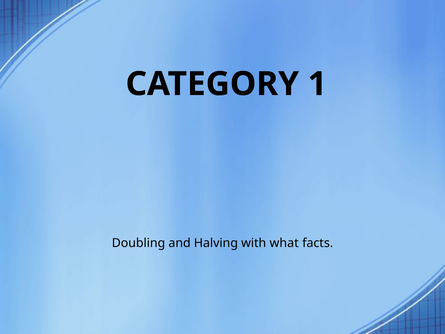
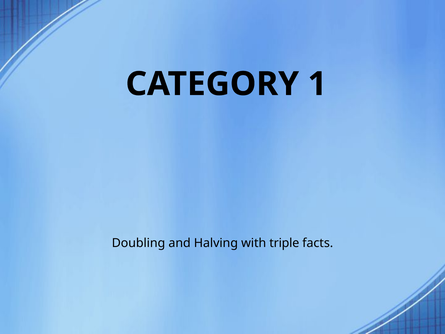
what: what -> triple
